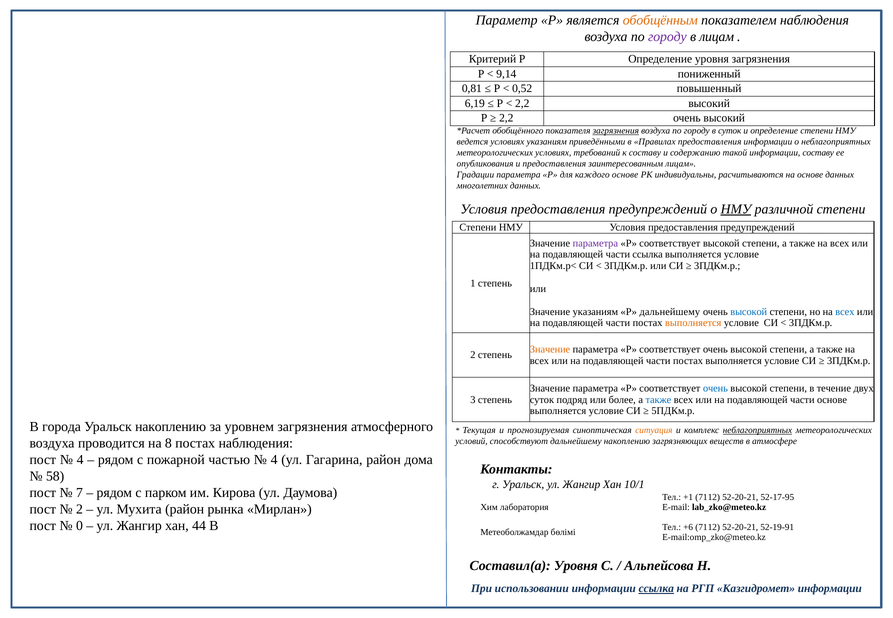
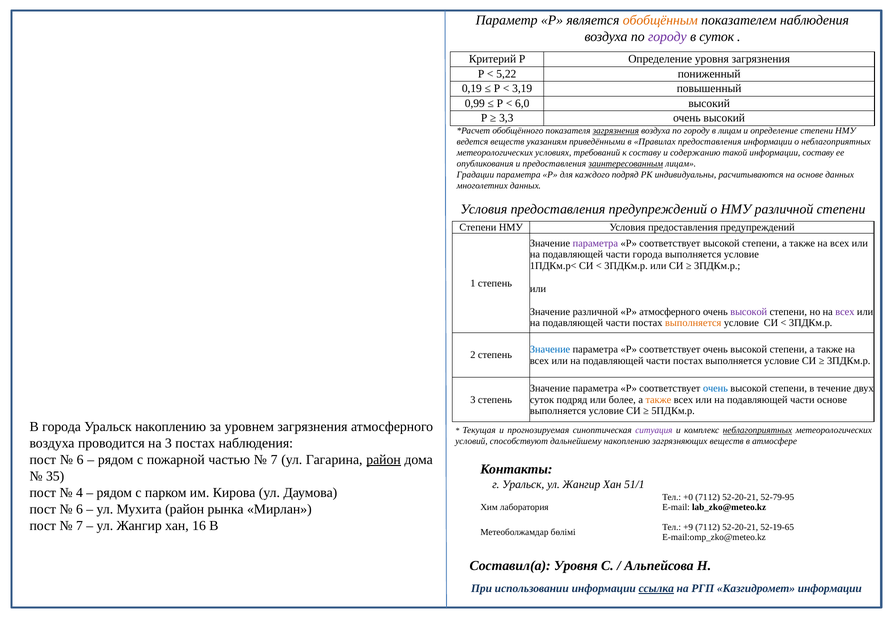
в лицам: лицам -> суток
9,14: 9,14 -> 5,22
0,81: 0,81 -> 0,19
0,52: 0,52 -> 3,19
6,19: 6,19 -> 0,99
2,2 at (522, 103): 2,2 -> 6,0
2,2 at (506, 118): 2,2 -> 3,3
в суток: суток -> лицам
ведется условиях: условиях -> веществ
заинтересованным underline: none -> present
каждого основе: основе -> подряд
НМУ at (736, 209) underline: present -> none
части ссылка: ссылка -> города
Значение указаниям: указаниям -> различной
Р дальнейшему: дальнейшему -> атмосферного
высокой at (749, 312) colour: blue -> purple
всех at (845, 312) colour: blue -> purple
Значение at (550, 349) colour: orange -> blue
также at (658, 400) colour: blue -> orange
ситуация colour: orange -> purple
на 8: 8 -> 3
4 at (80, 460): 4 -> 6
4 at (274, 460): 4 -> 7
район at (384, 460) underline: none -> present
58: 58 -> 35
10/1: 10/1 -> 51/1
7: 7 -> 4
+1: +1 -> +0
52-17-95: 52-17-95 -> 52-79-95
2 at (79, 509): 2 -> 6
0 at (79, 526): 0 -> 7
44: 44 -> 16
+6: +6 -> +9
52-19-91: 52-19-91 -> 52-19-65
